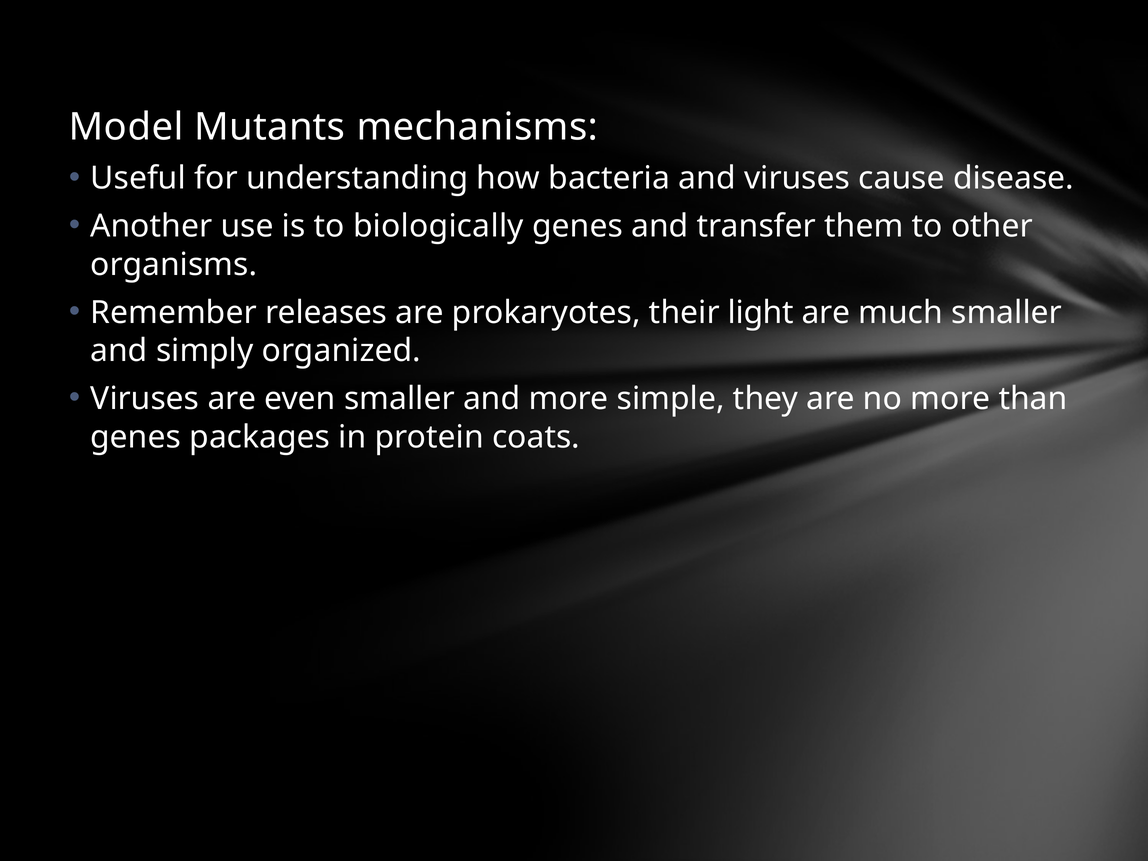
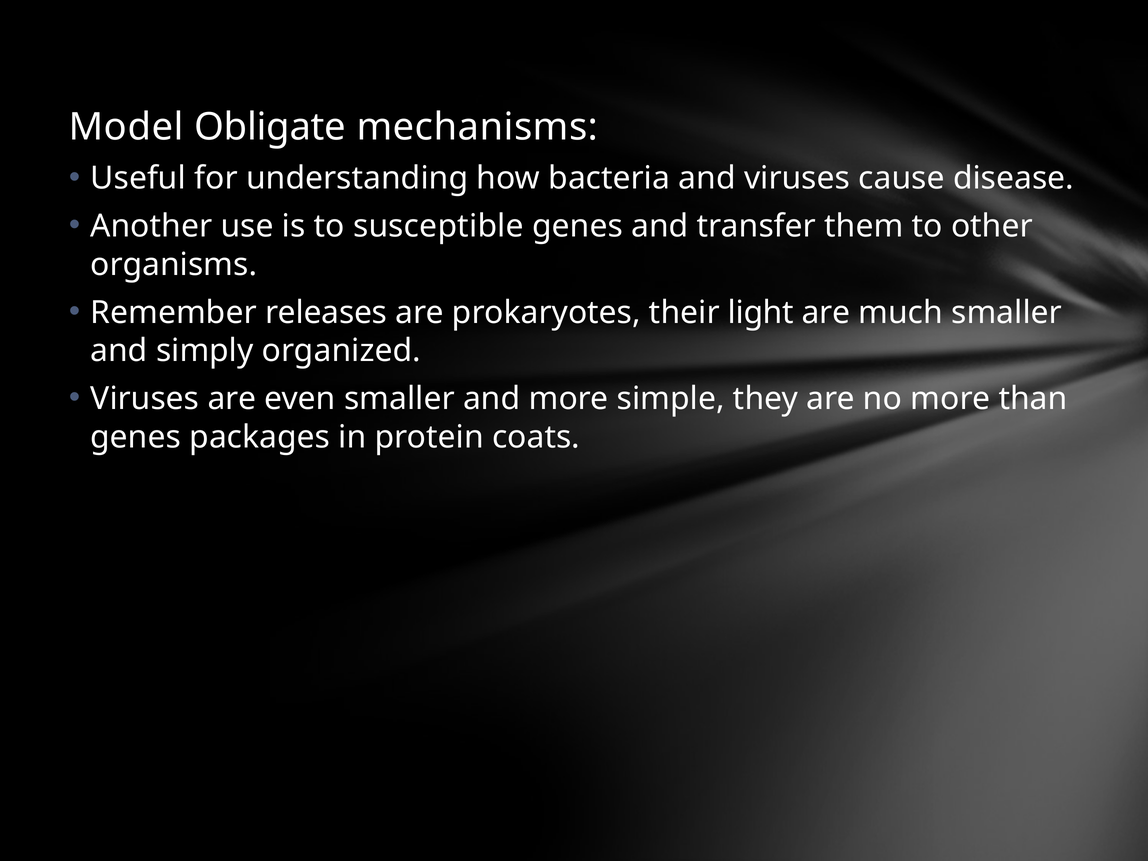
Mutants: Mutants -> Obligate
biologically: biologically -> susceptible
